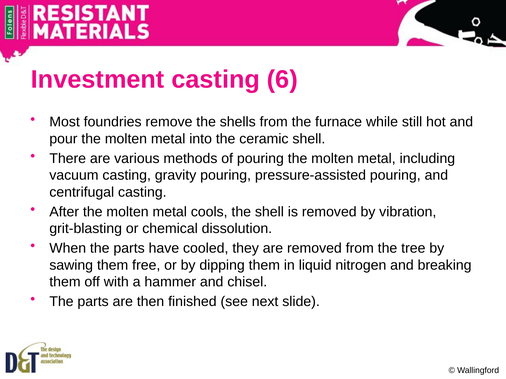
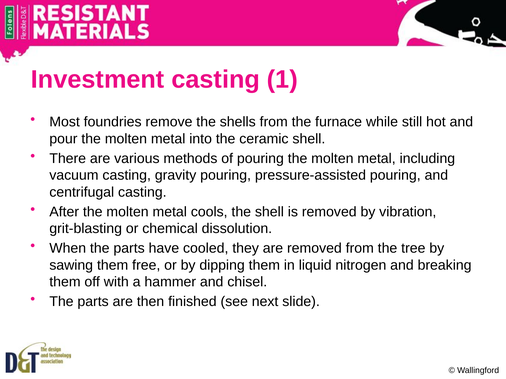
6: 6 -> 1
